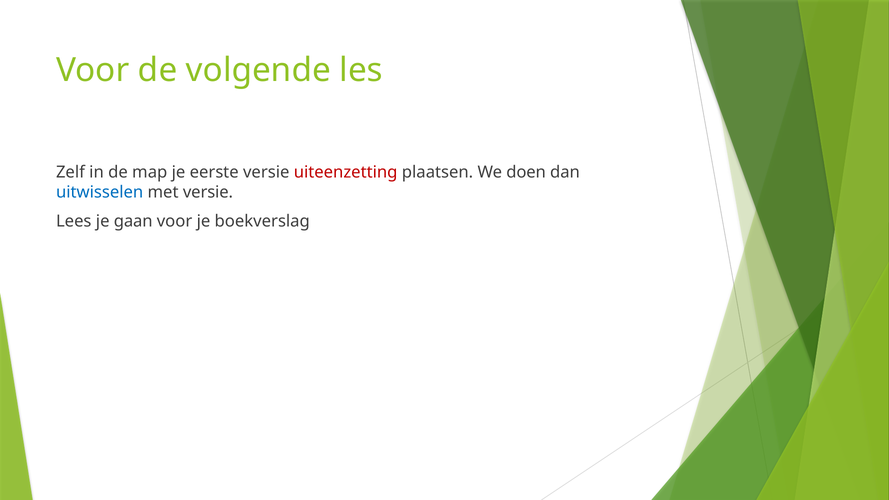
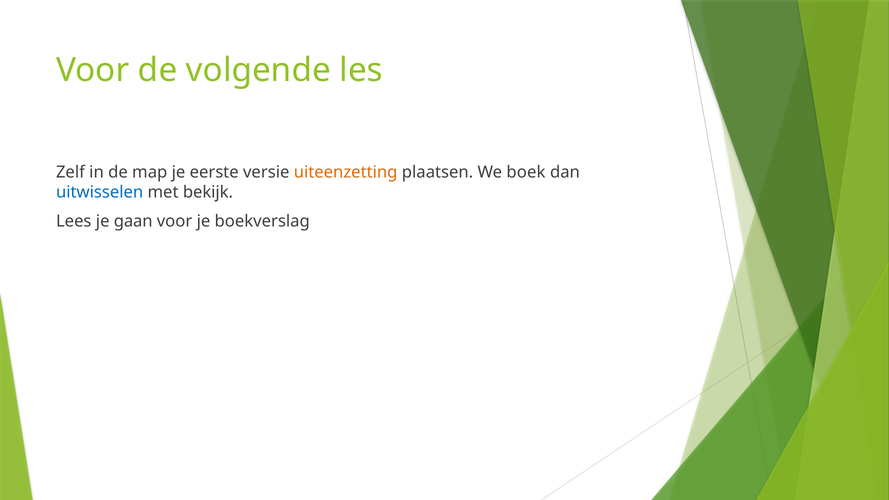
uiteenzetting colour: red -> orange
doen: doen -> boek
met versie: versie -> bekijk
